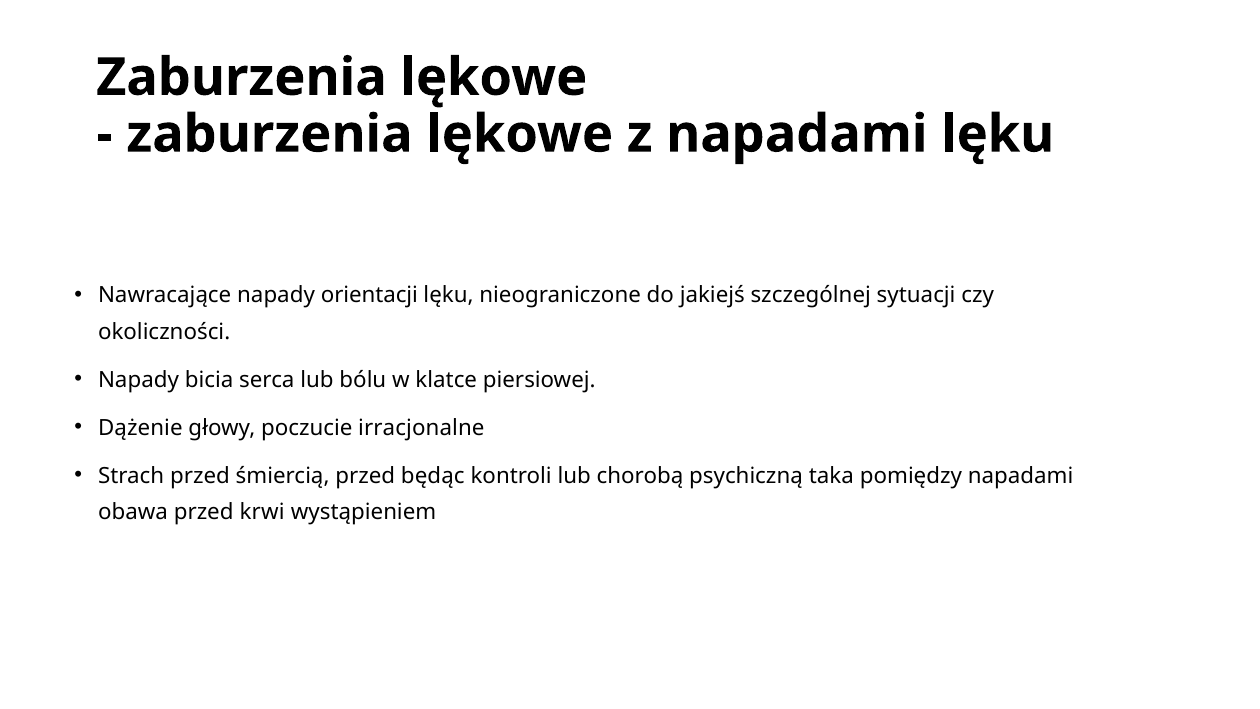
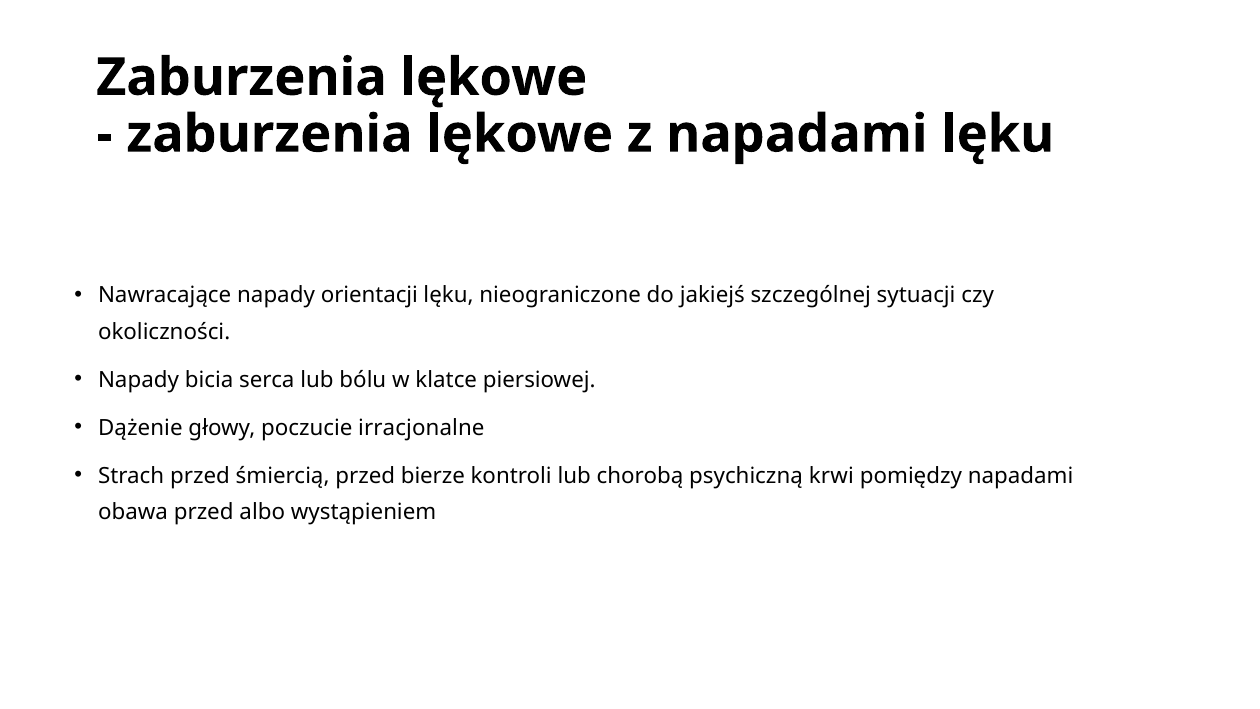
będąc: będąc -> bierze
taka: taka -> krwi
krwi: krwi -> albo
